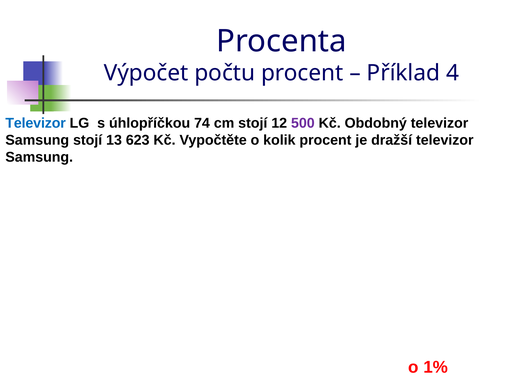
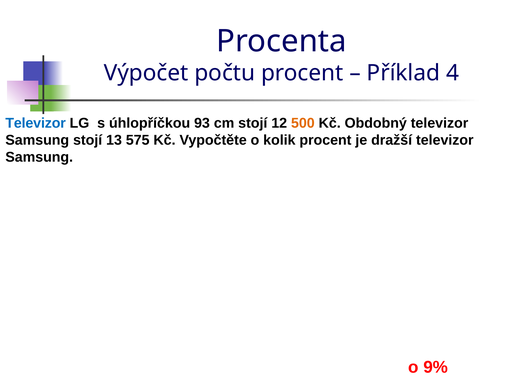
74: 74 -> 93
500 colour: purple -> orange
623: 623 -> 575
1%: 1% -> 9%
